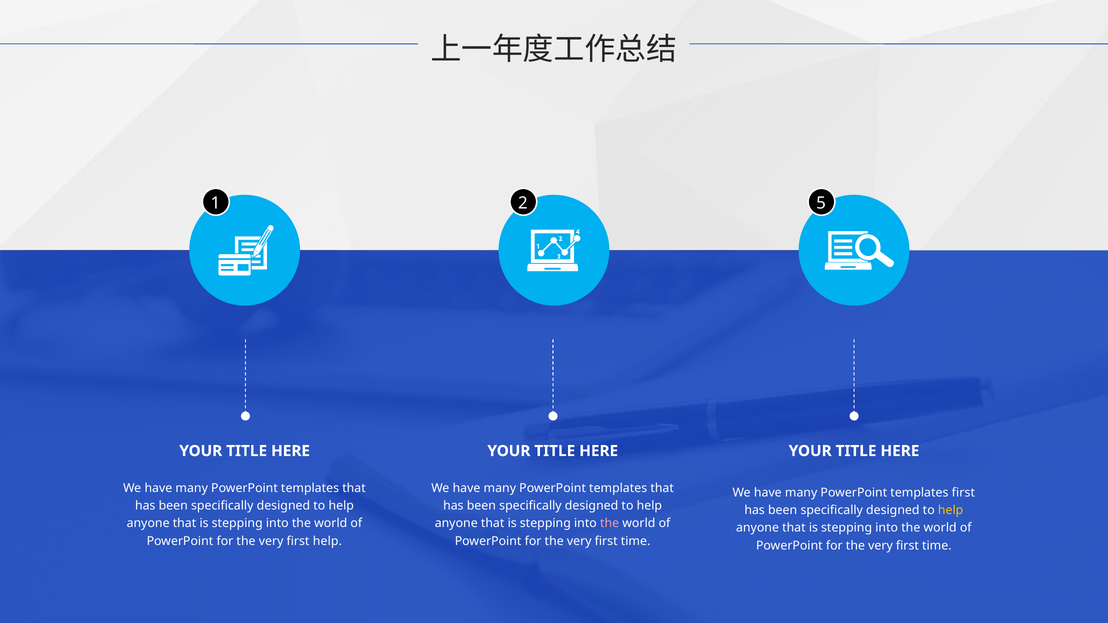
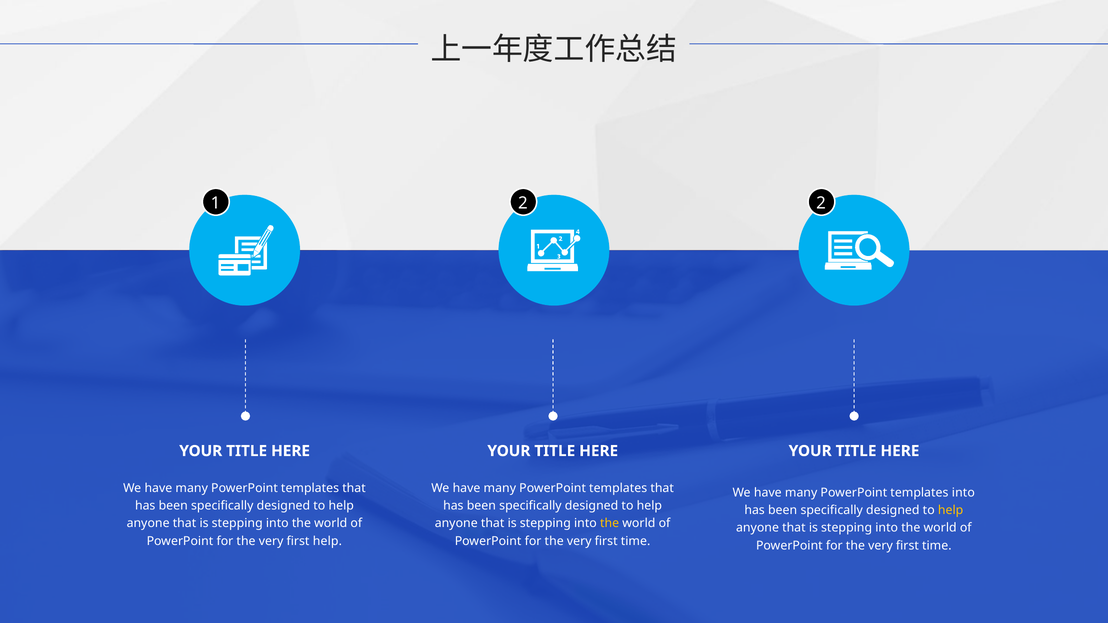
2 5: 5 -> 2
templates first: first -> into
the at (610, 523) colour: pink -> yellow
